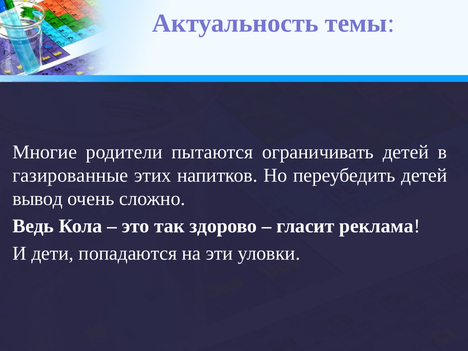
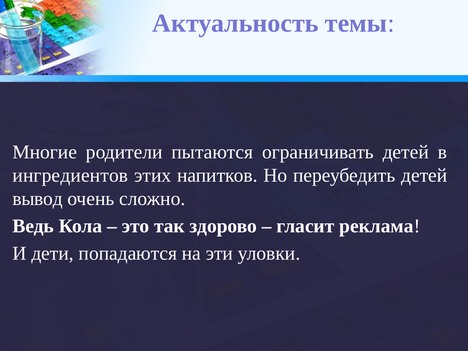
газированные: газированные -> ингредиентов
